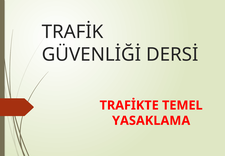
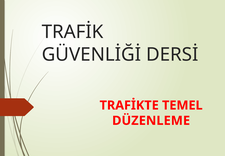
YASAKLAMA: YASAKLAMA -> DÜZENLEME
